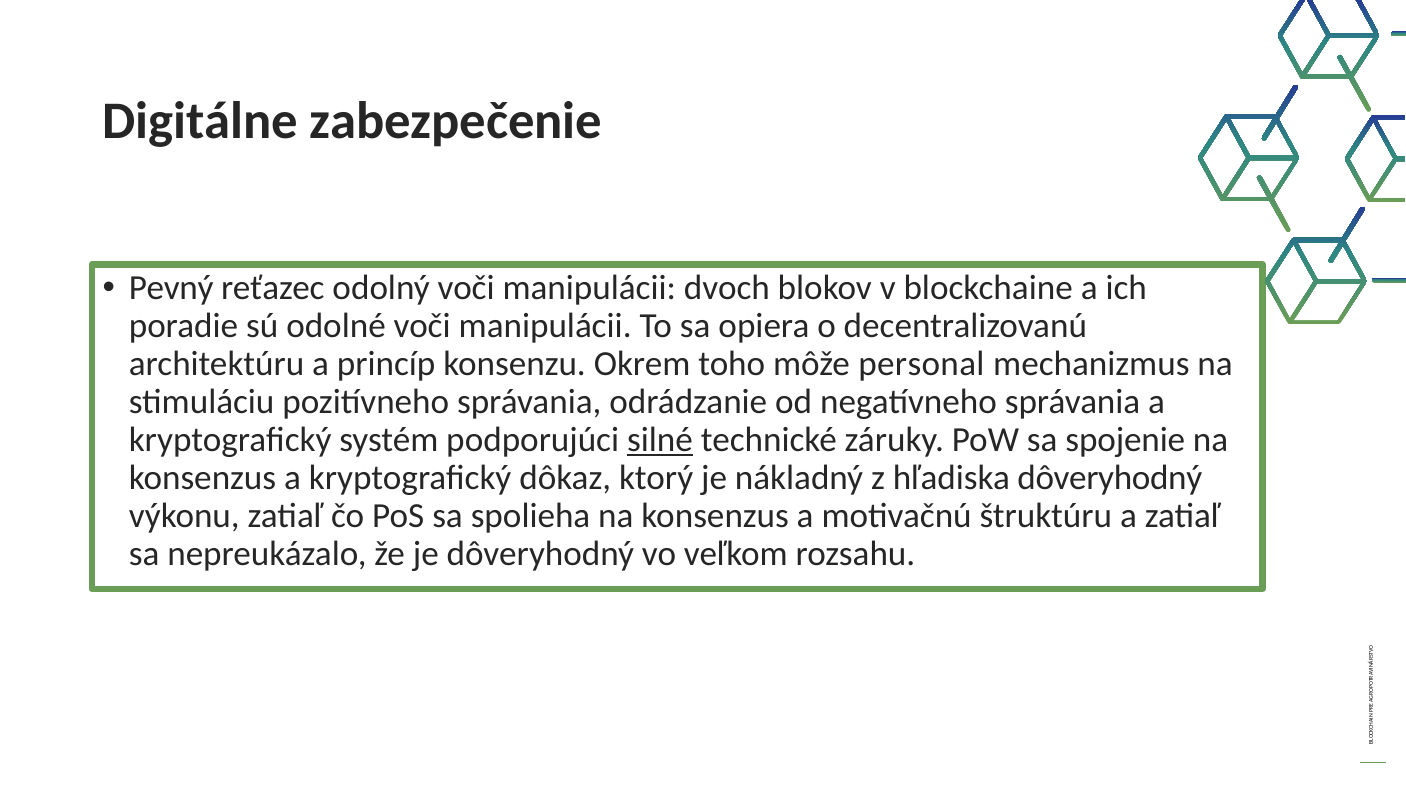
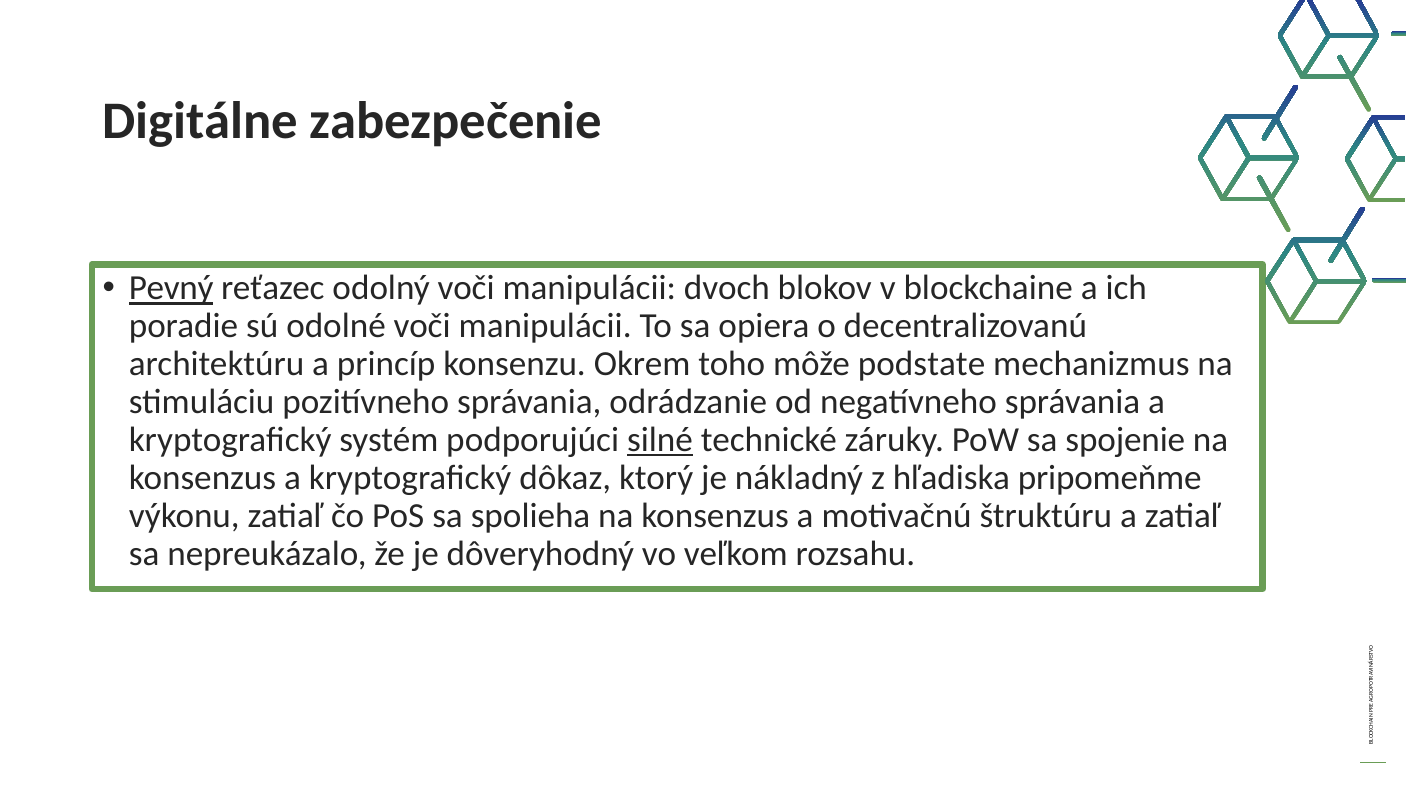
Pevný underline: none -> present
personal: personal -> podstate
hľadiska dôveryhodný: dôveryhodný -> pripomeňme
